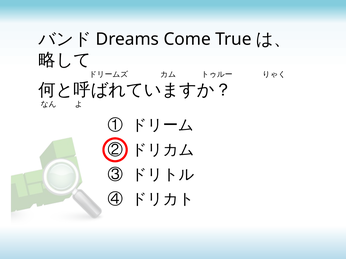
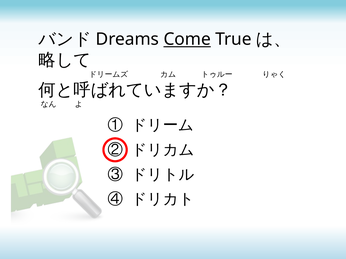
Come underline: none -> present
